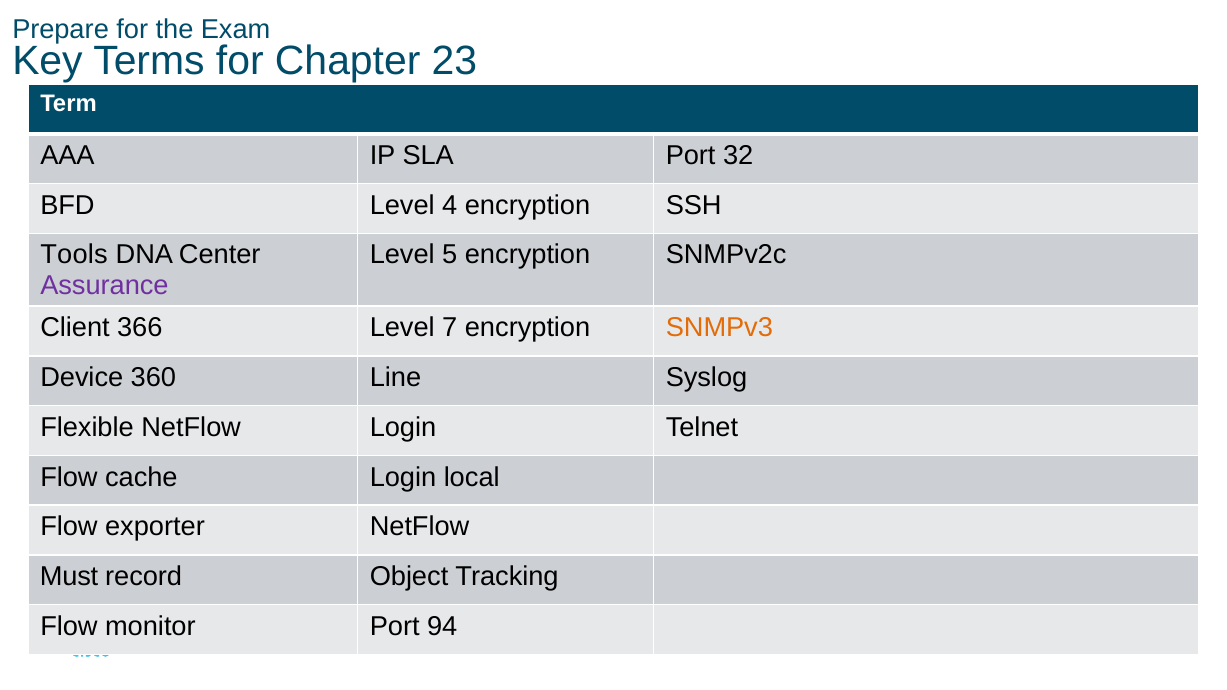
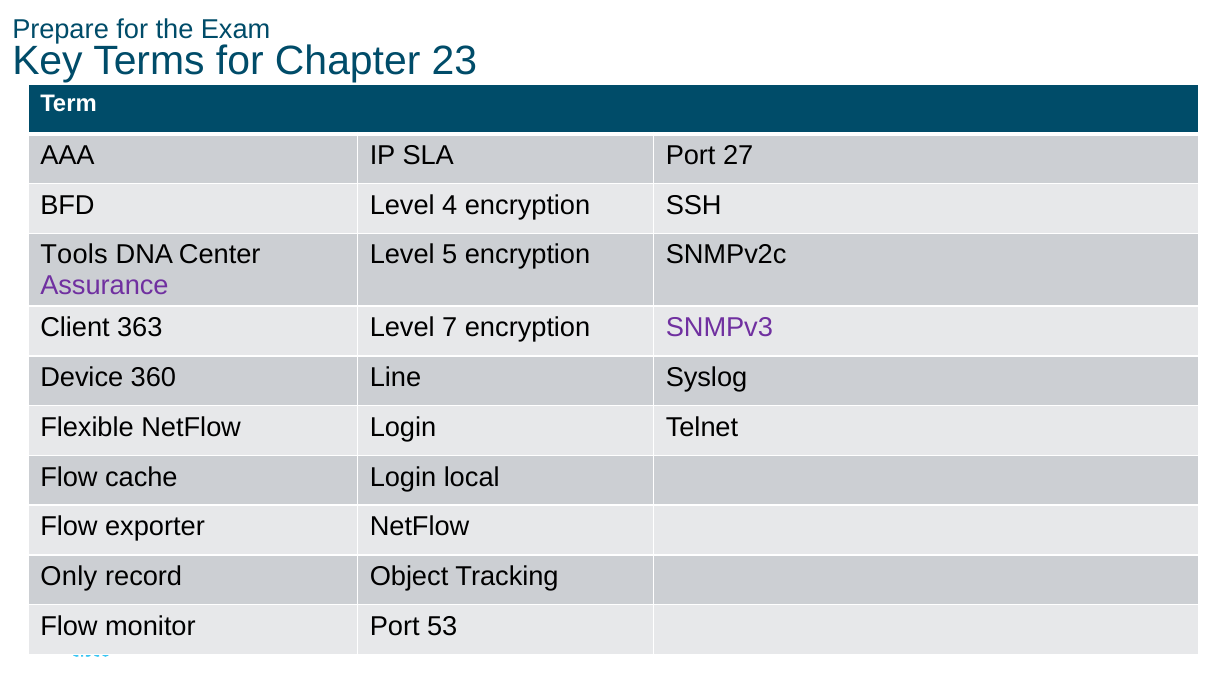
32: 32 -> 27
366: 366 -> 363
SNMPv3 colour: orange -> purple
Must: Must -> Only
94: 94 -> 53
